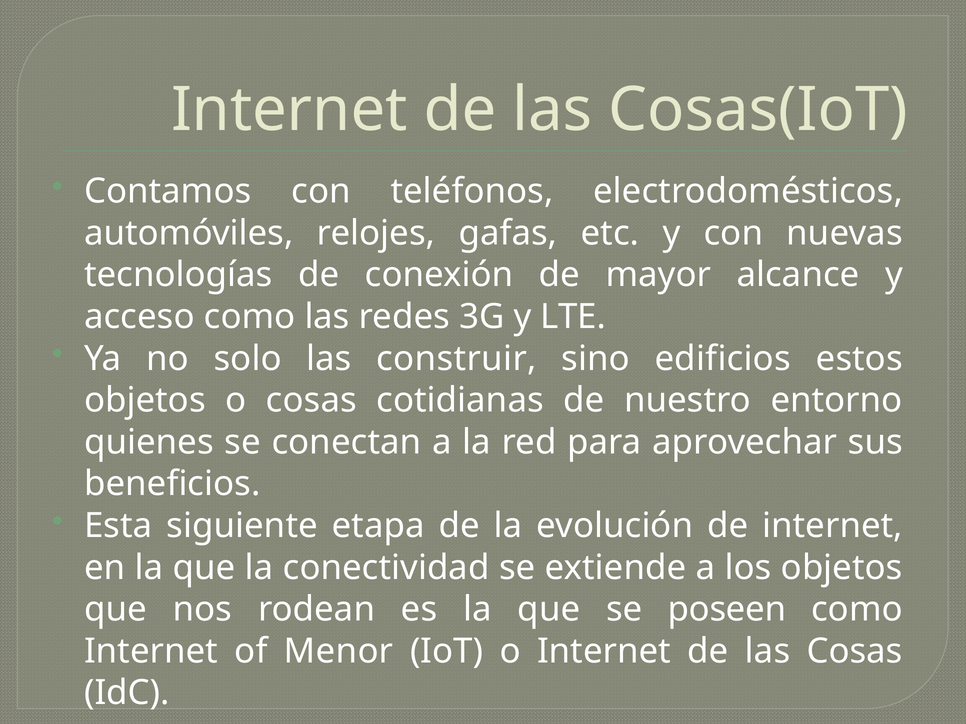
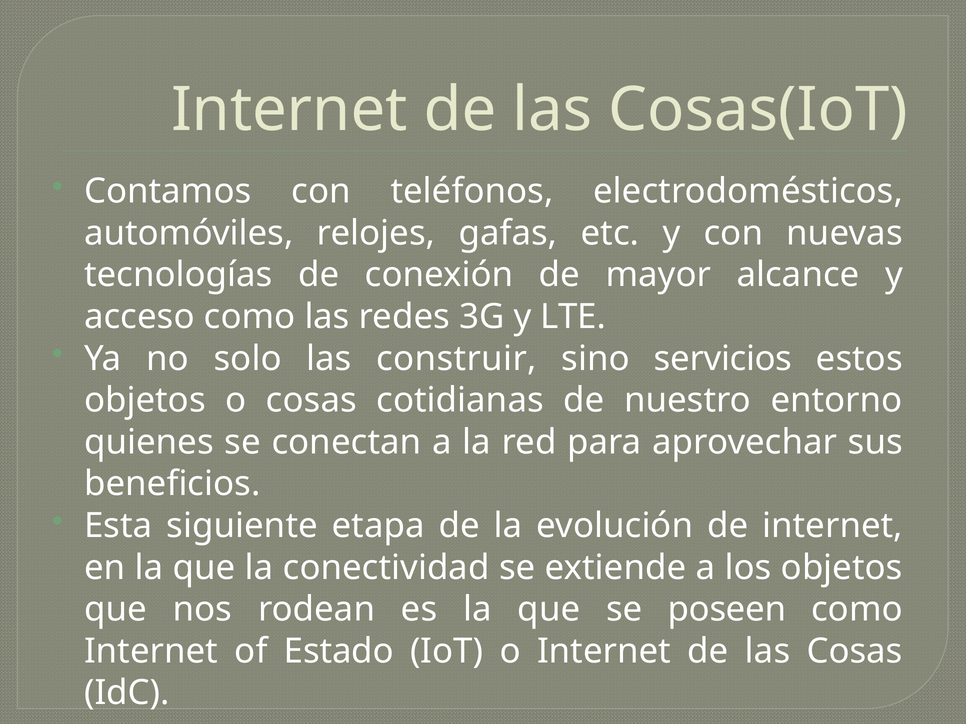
edificios: edificios -> servicios
Menor: Menor -> Estado
